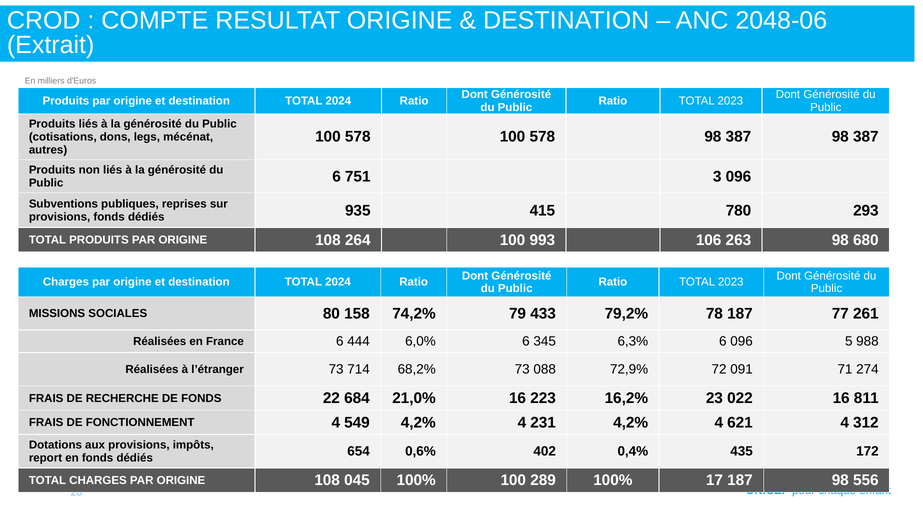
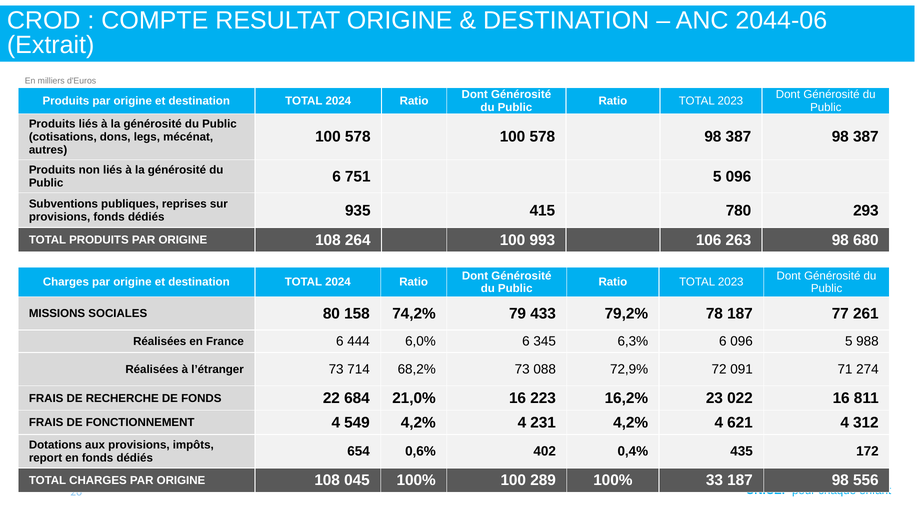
2048-06: 2048-06 -> 2044-06
751 3: 3 -> 5
17: 17 -> 33
